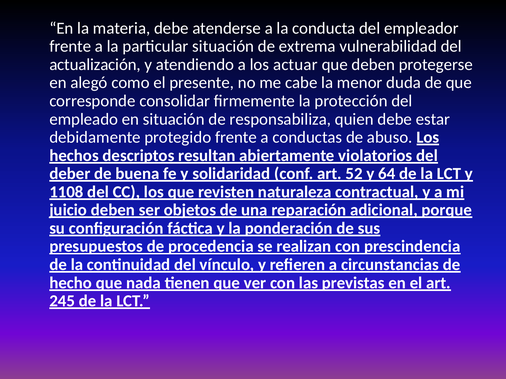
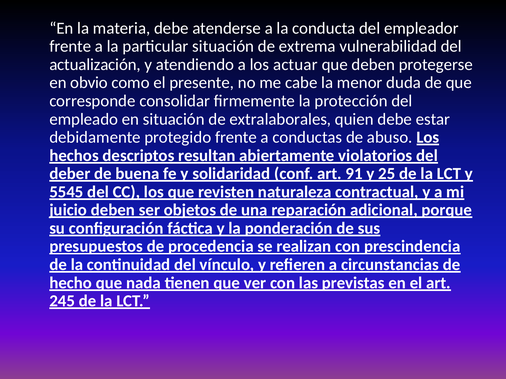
alegó: alegó -> obvio
responsabiliza: responsabiliza -> extralaborales
52: 52 -> 91
64: 64 -> 25
1108: 1108 -> 5545
